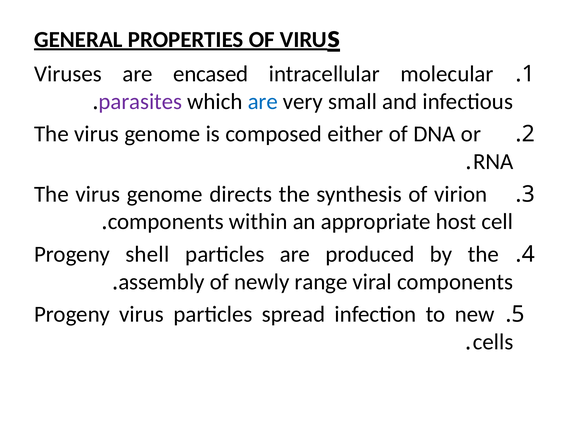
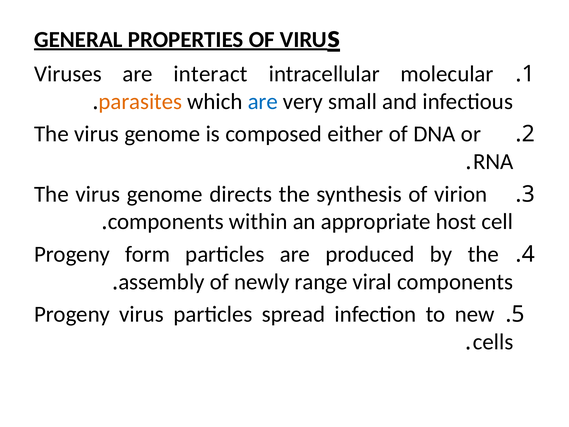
encased: encased -> interact
parasites colour: purple -> orange
shell: shell -> form
